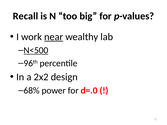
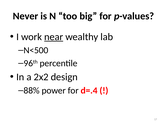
Recall: Recall -> Never
N<500 underline: present -> none
68%: 68% -> 88%
d=.0: d=.0 -> d=.4
